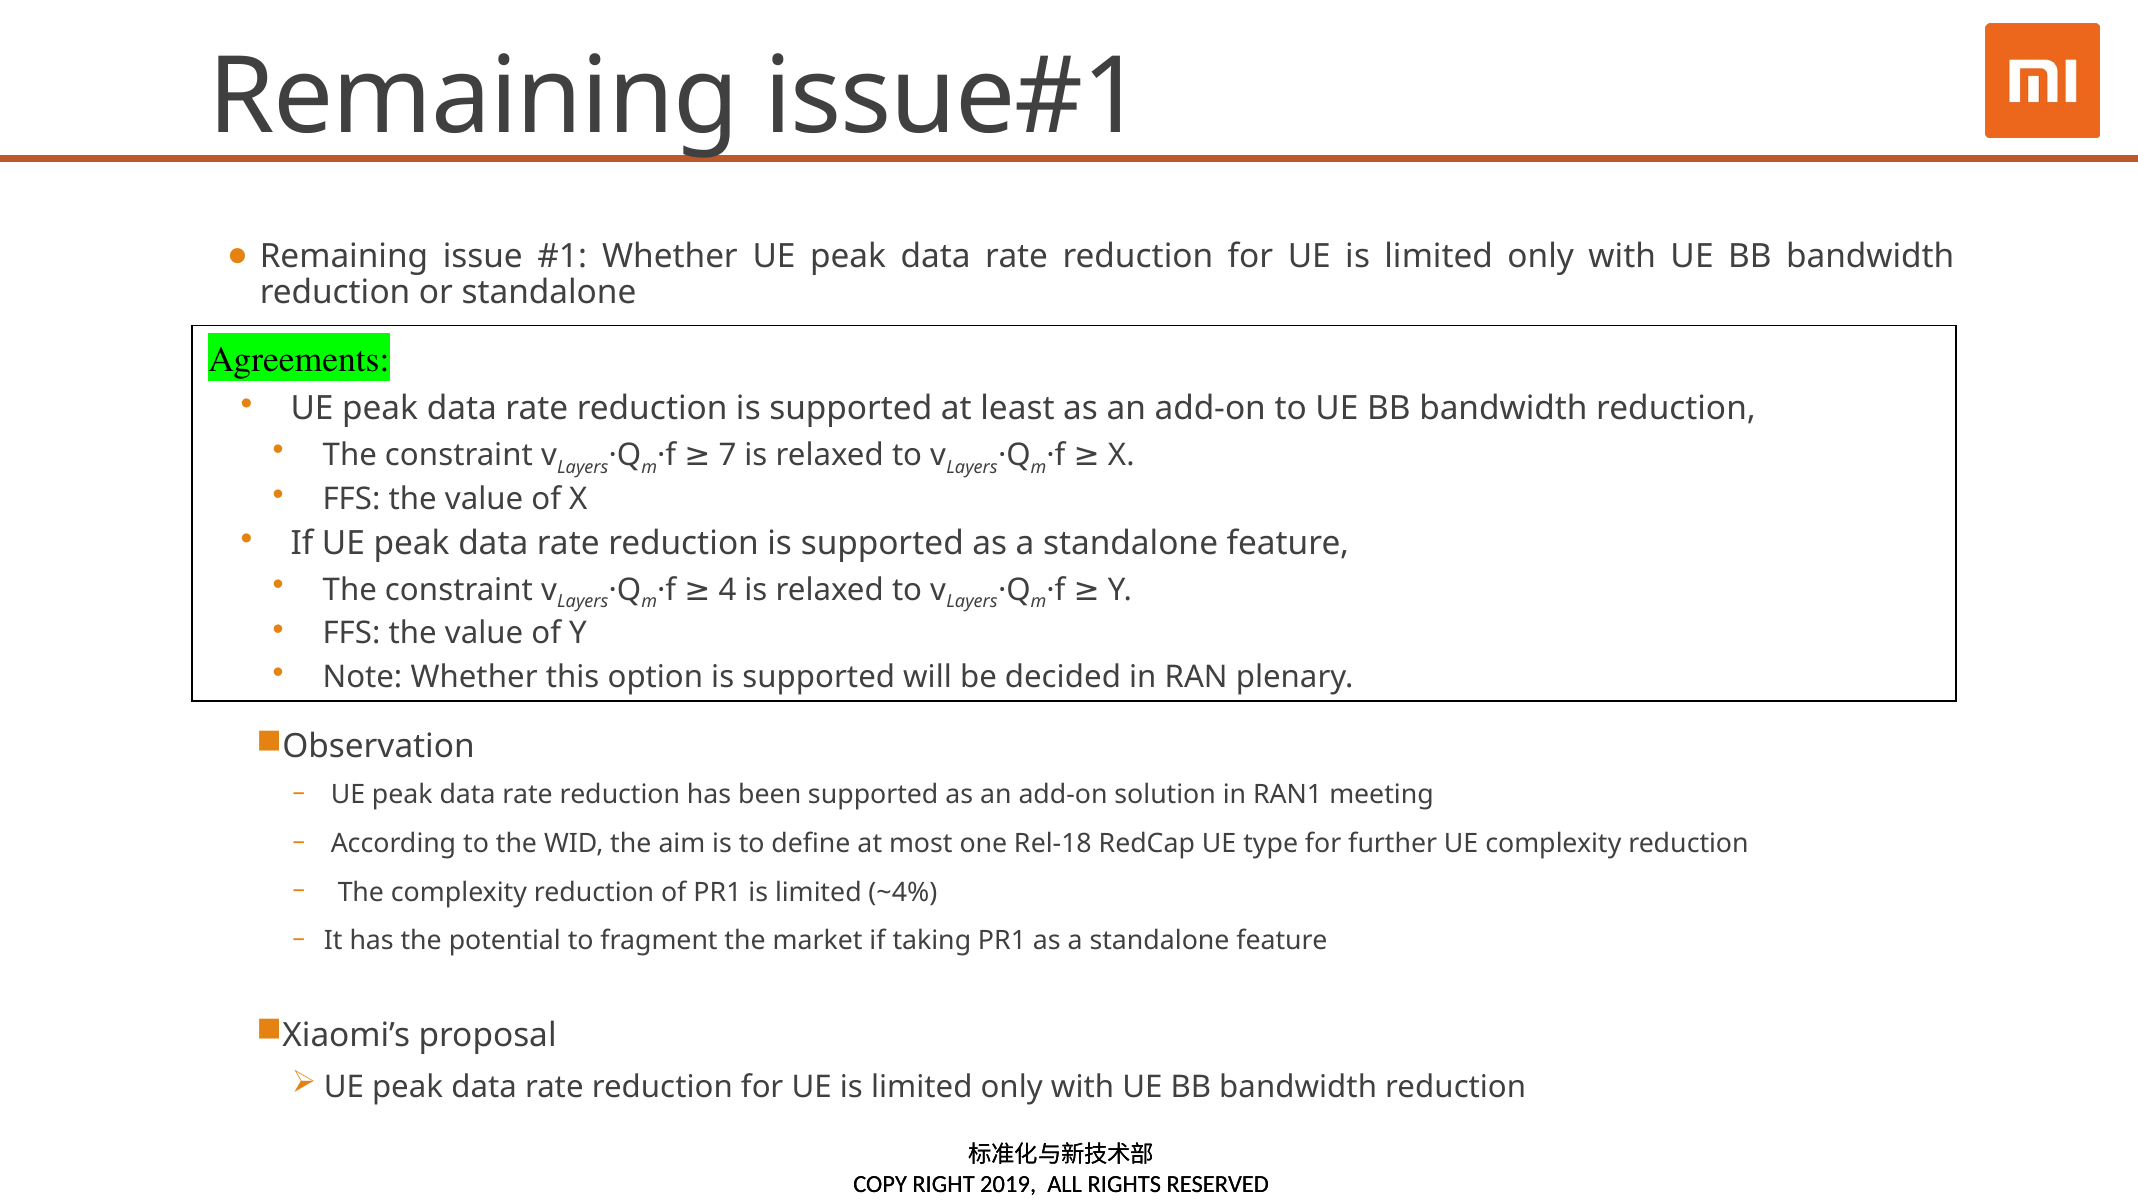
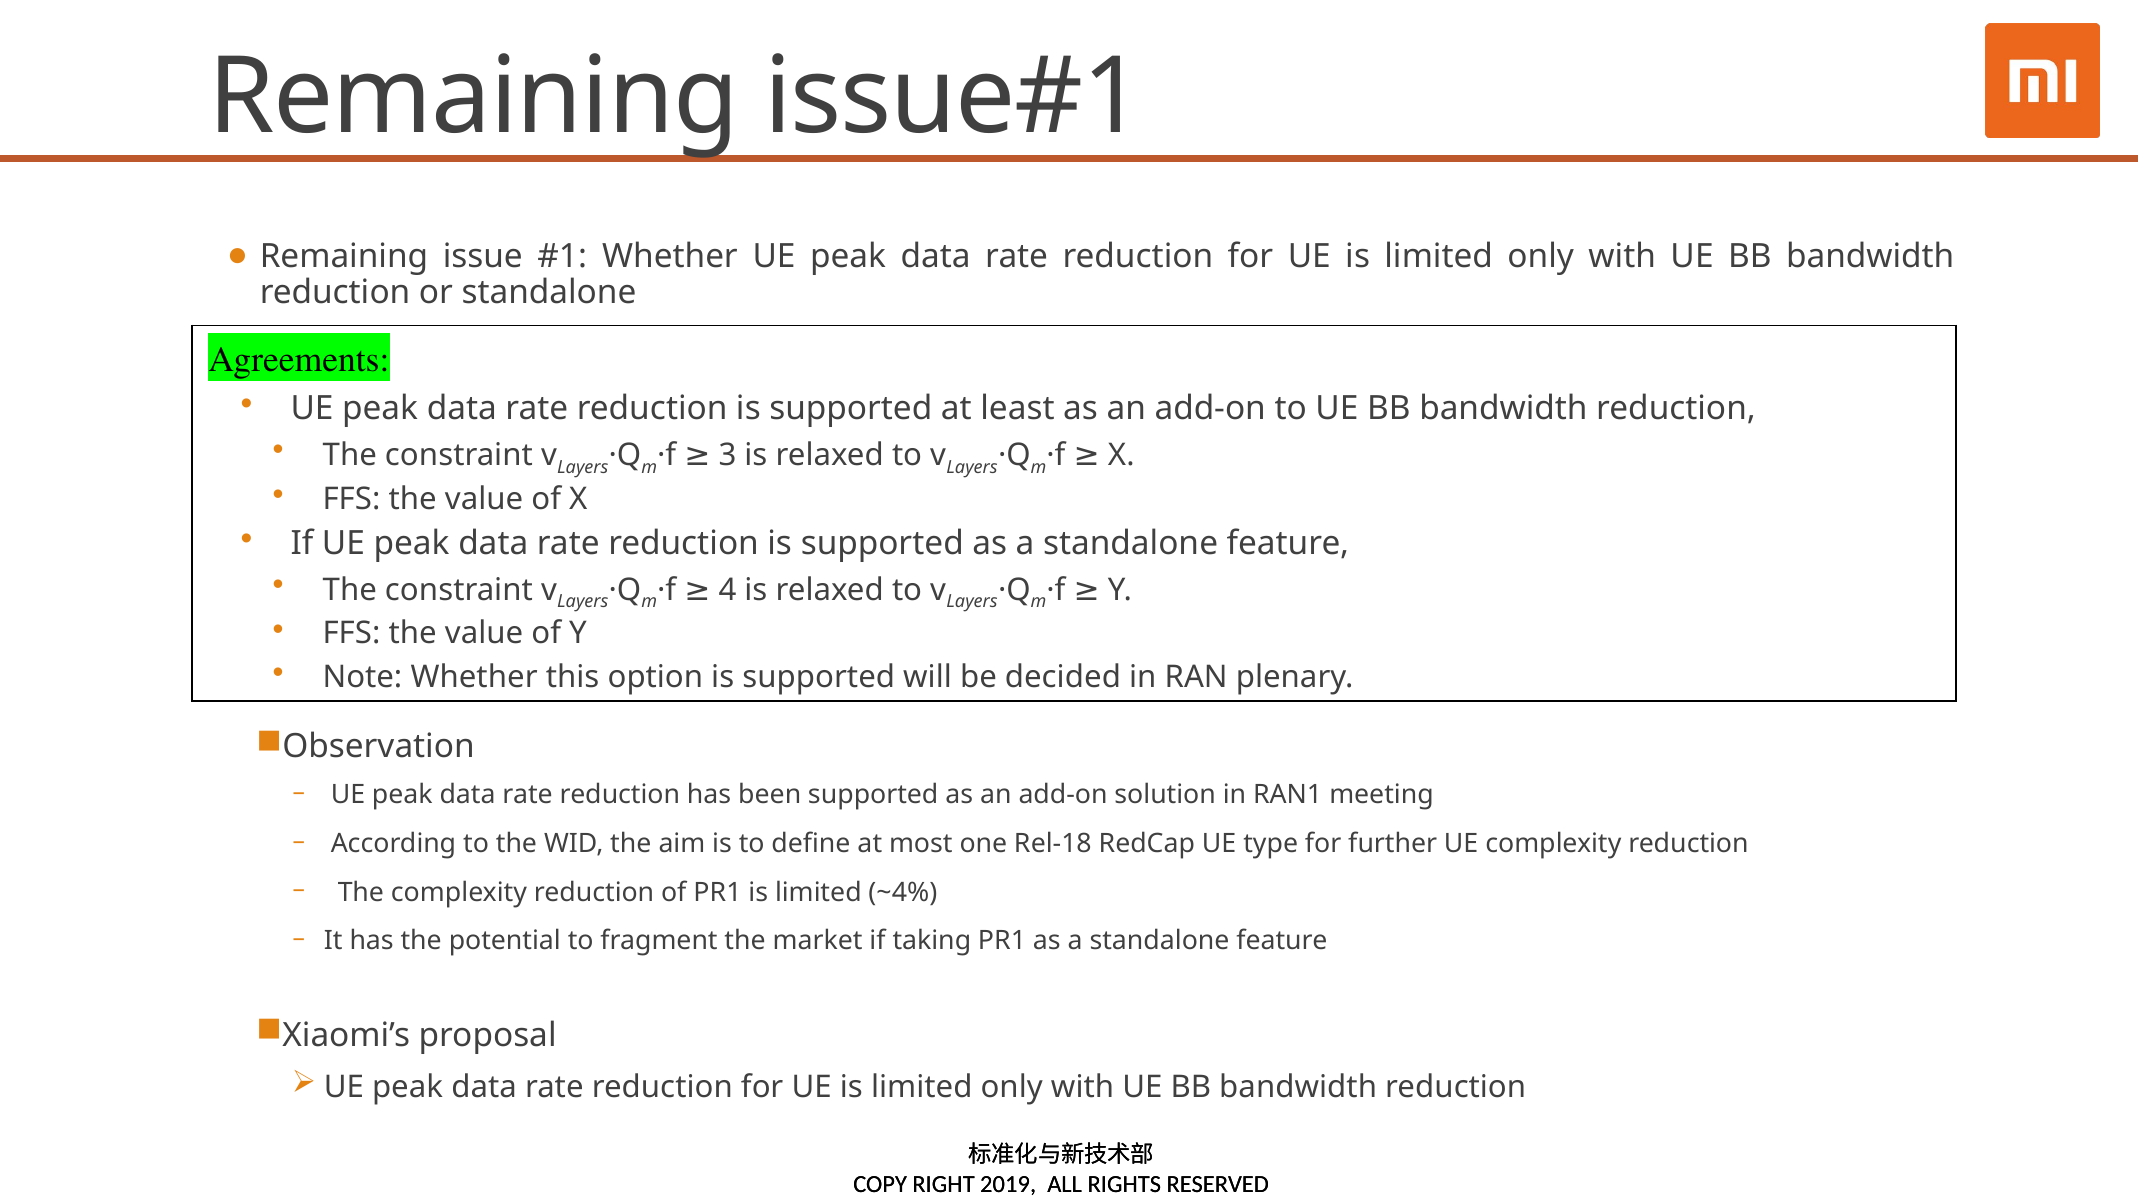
7: 7 -> 3
